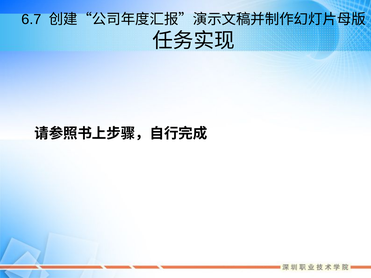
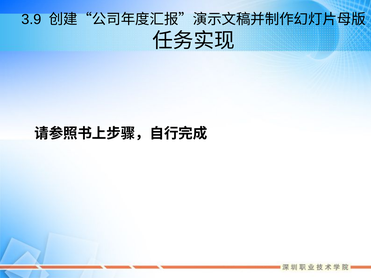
6.7: 6.7 -> 3.9
